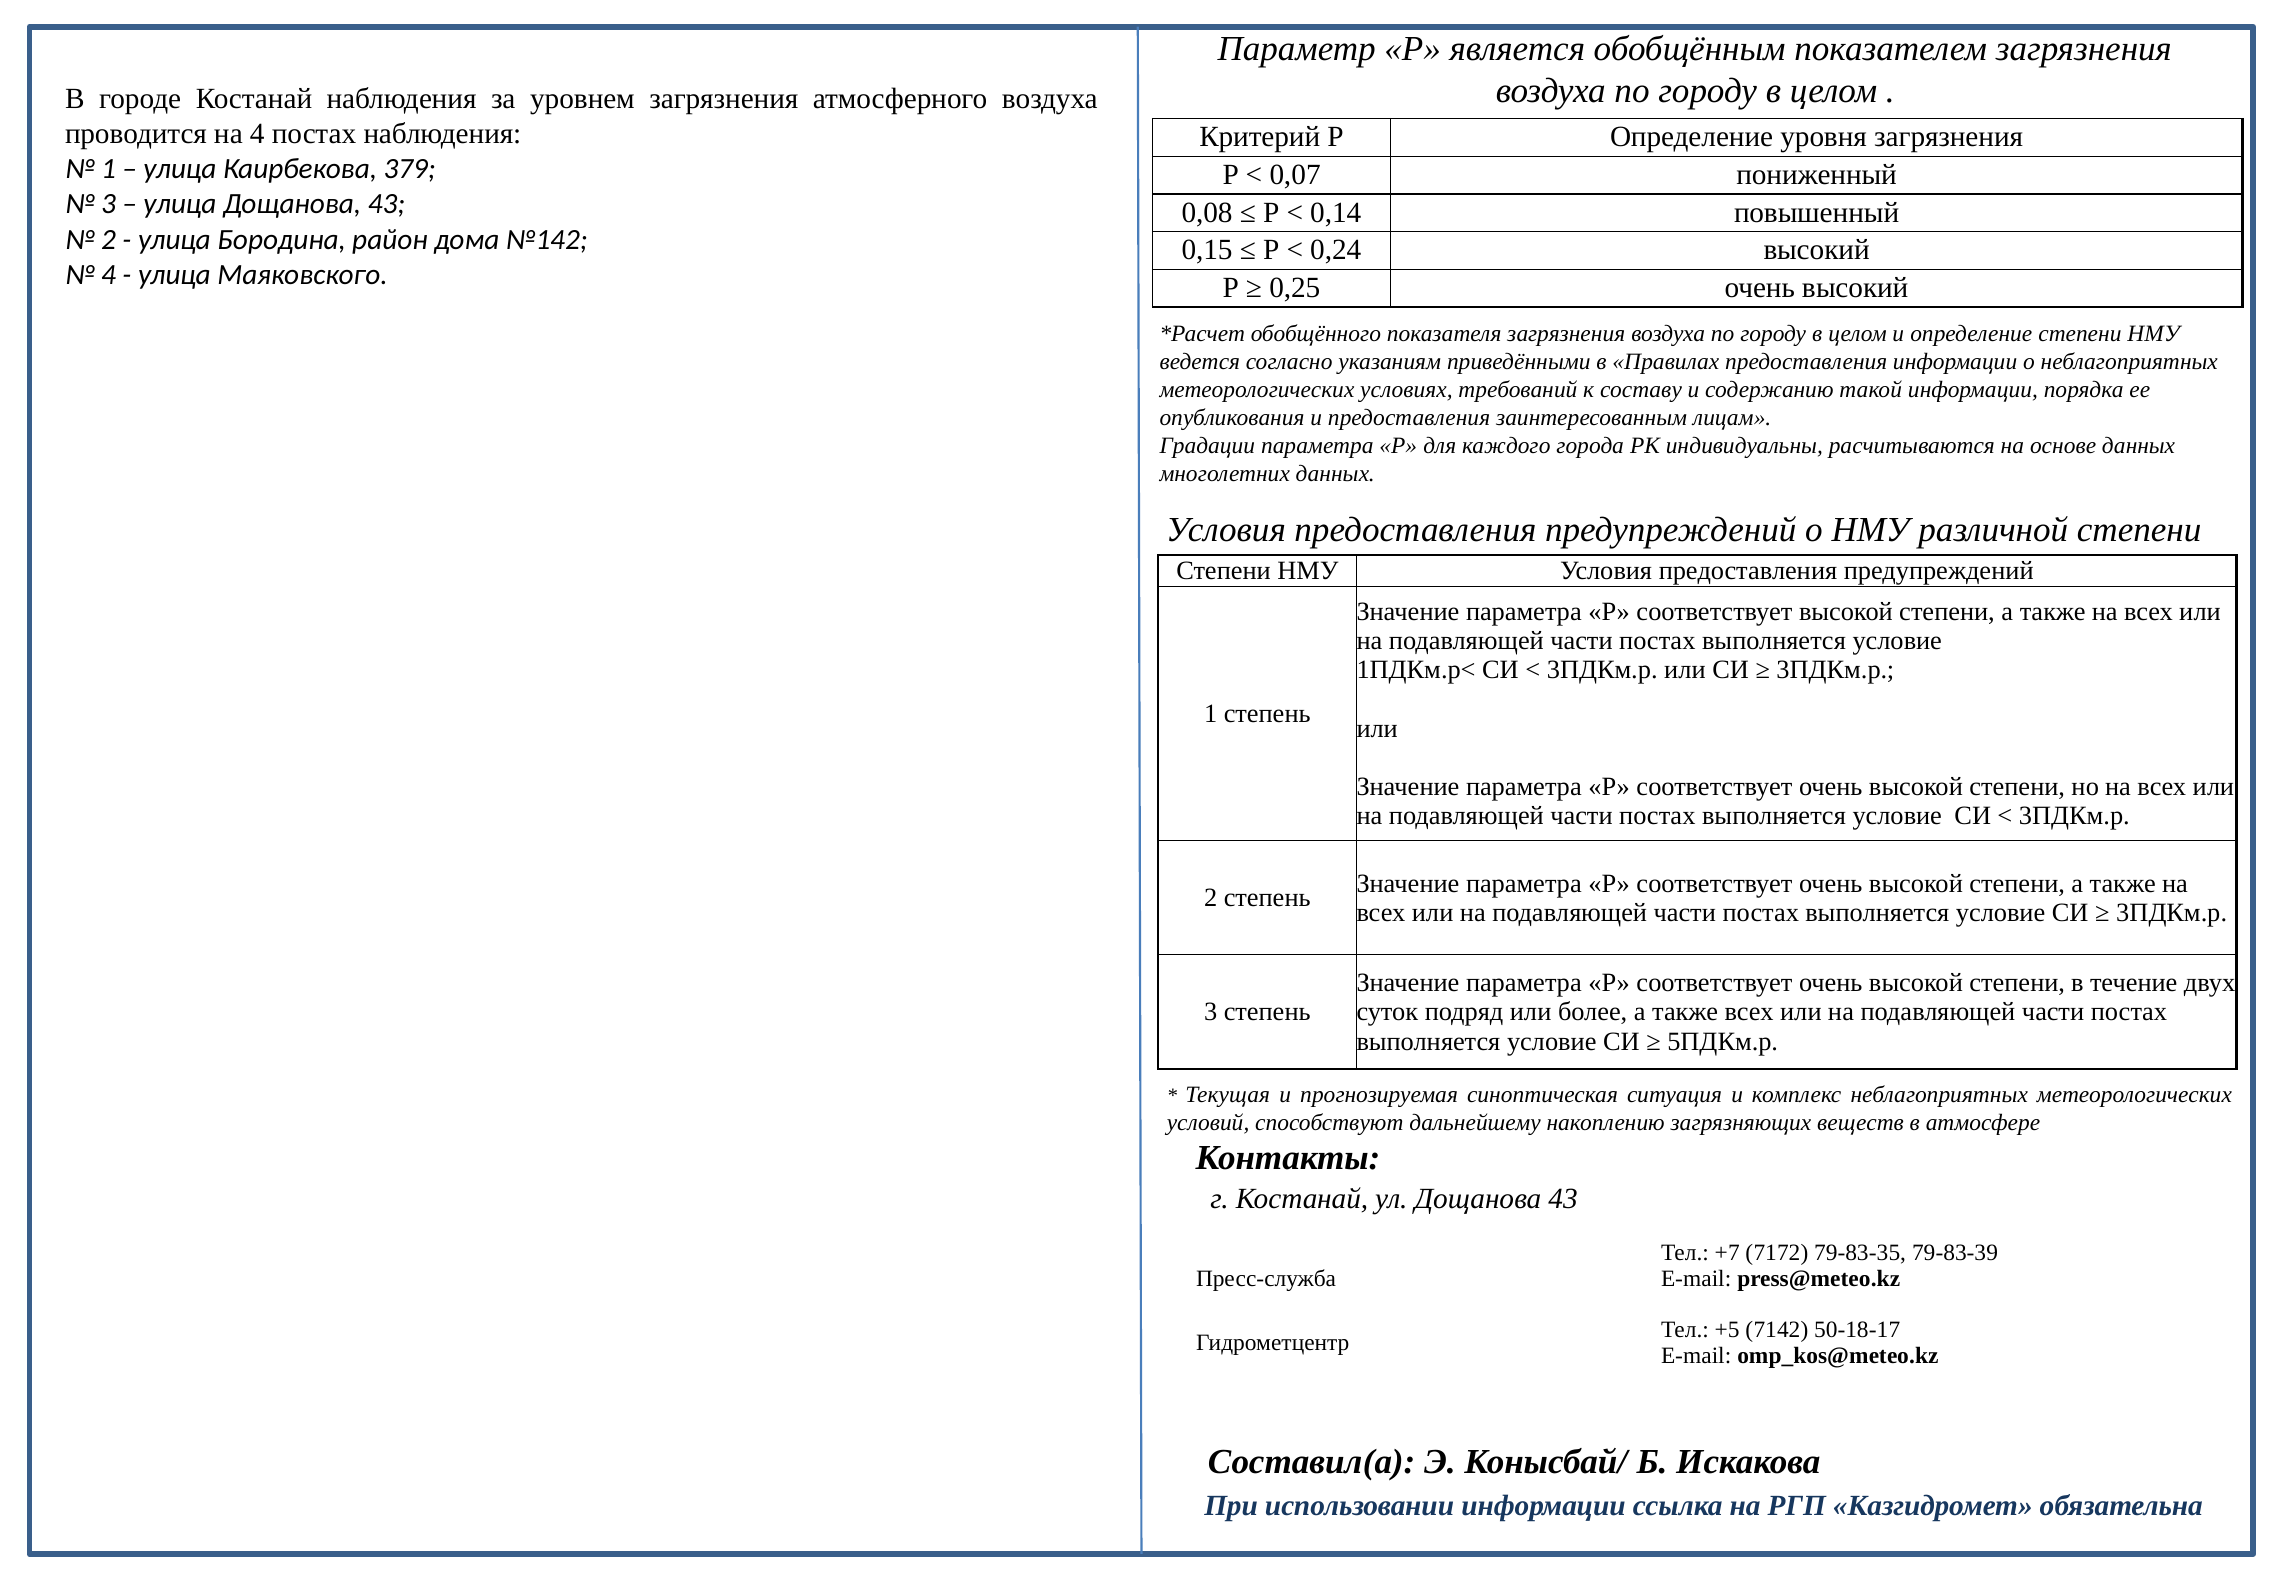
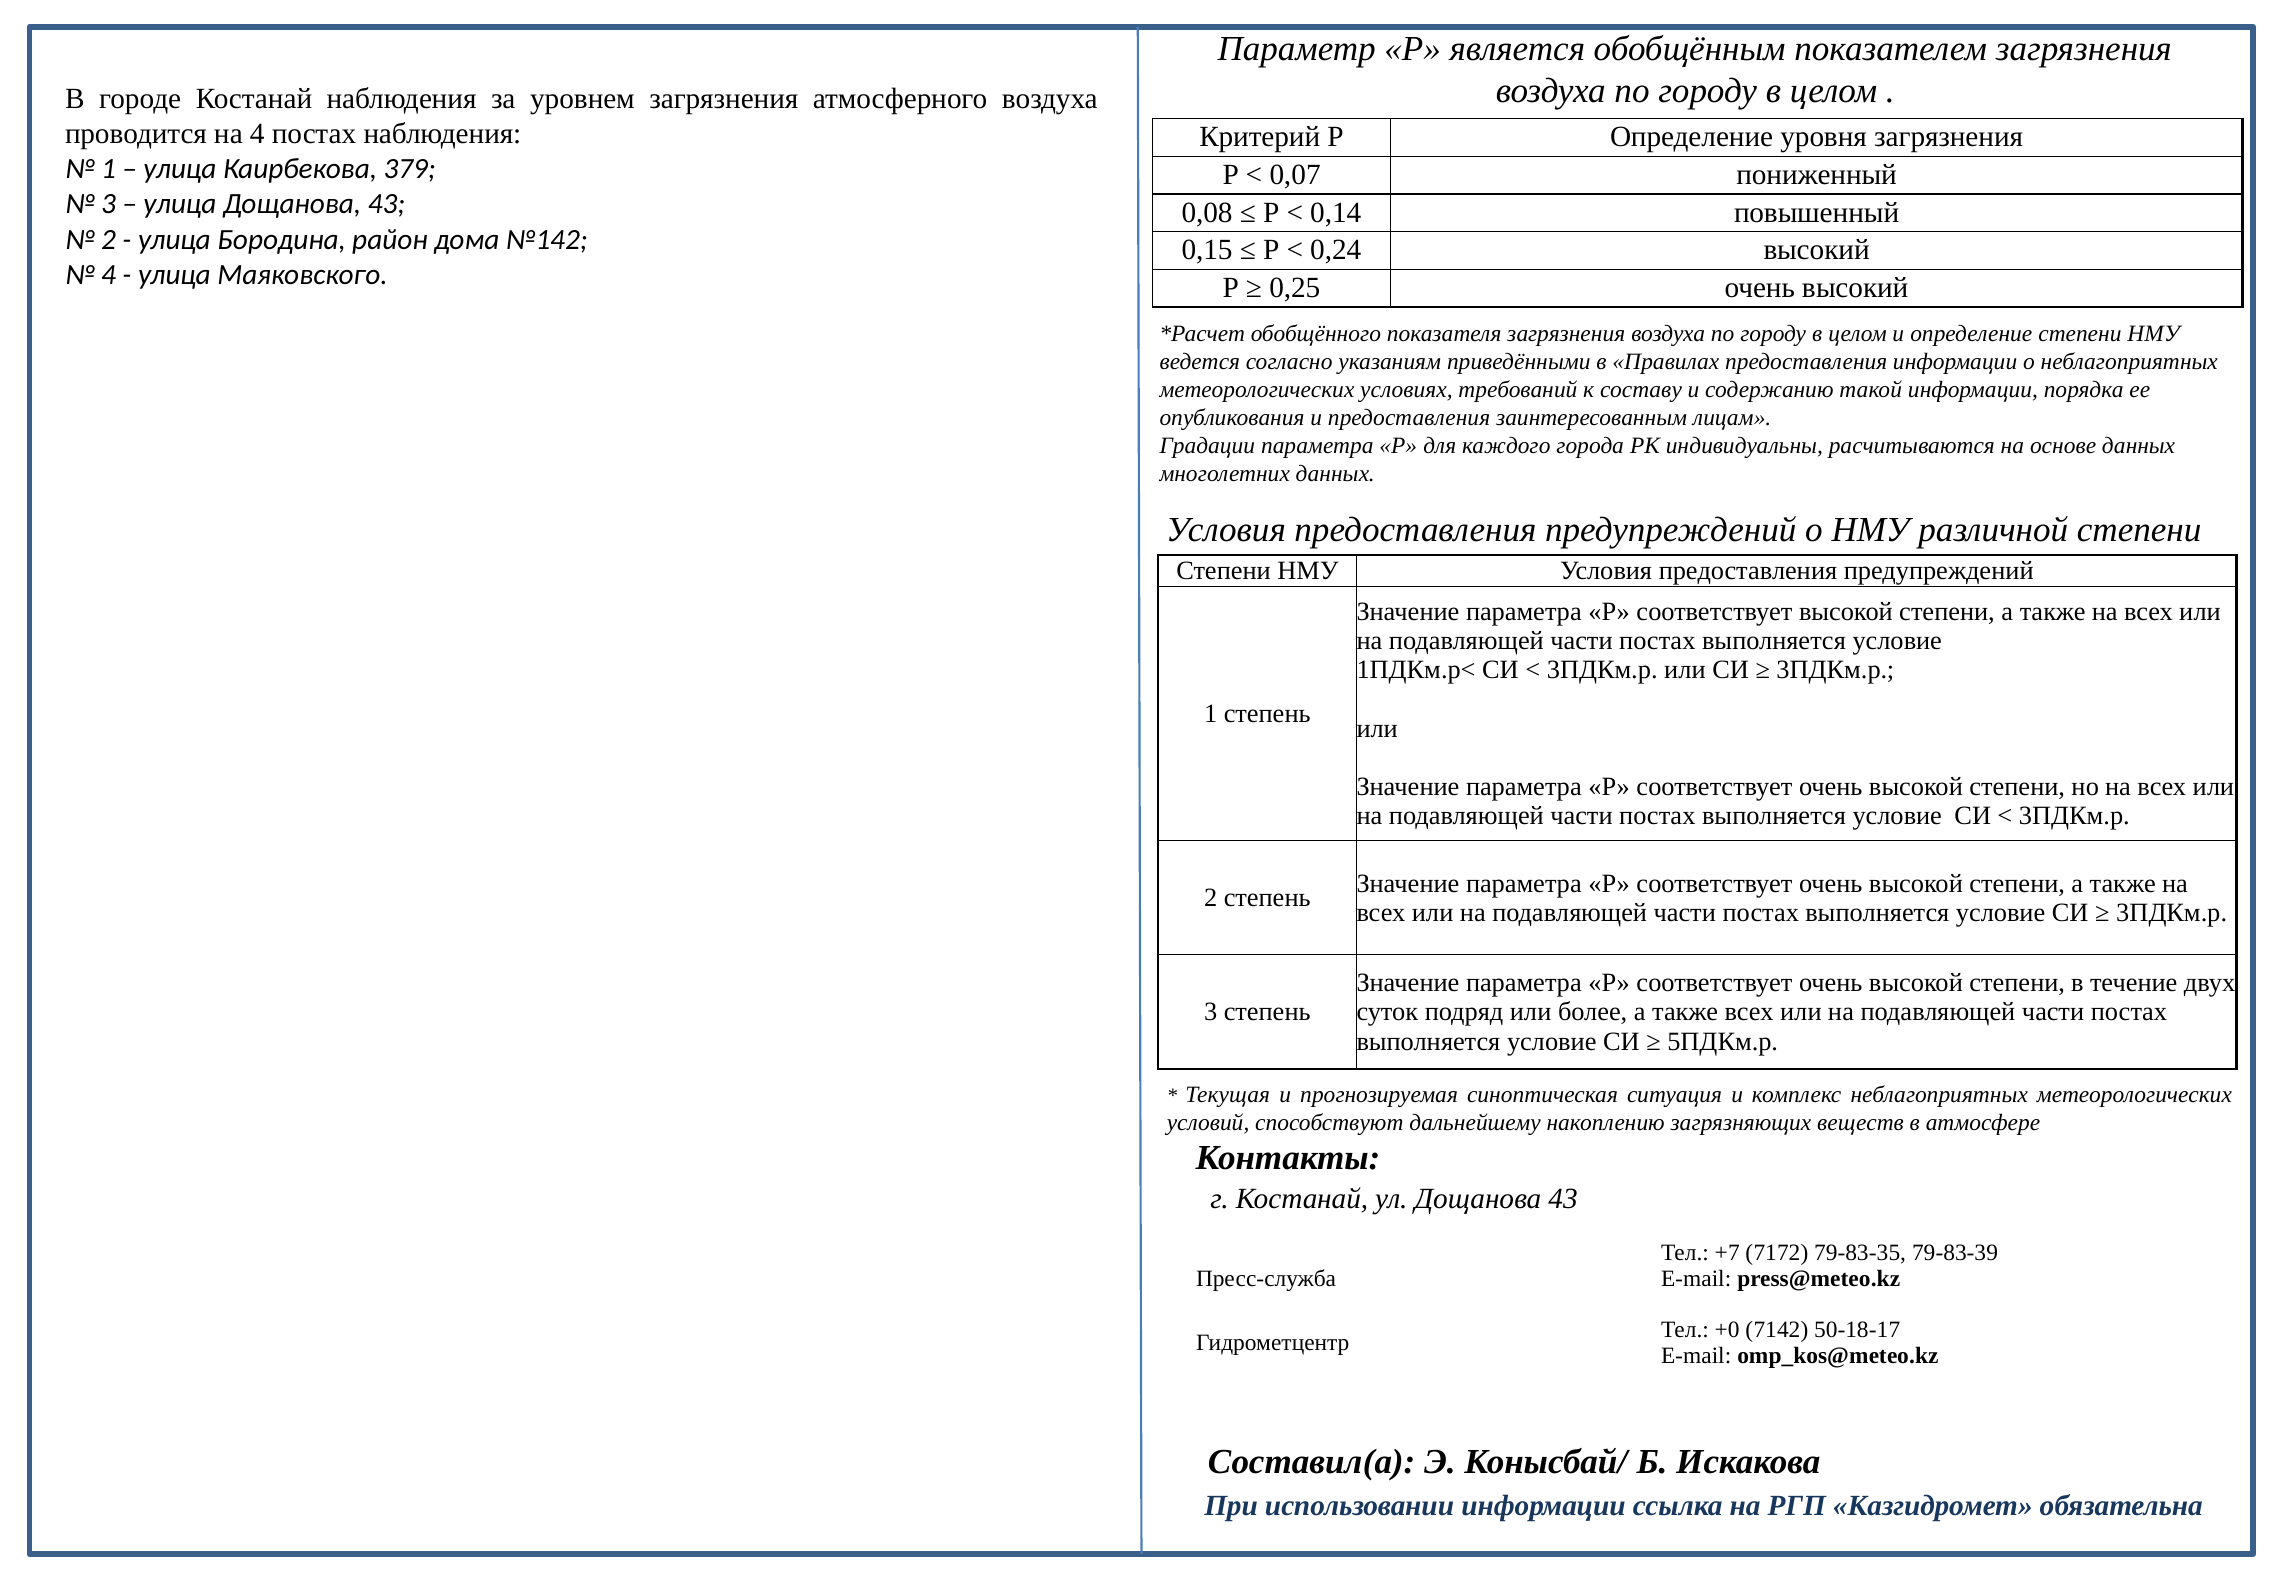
+5: +5 -> +0
